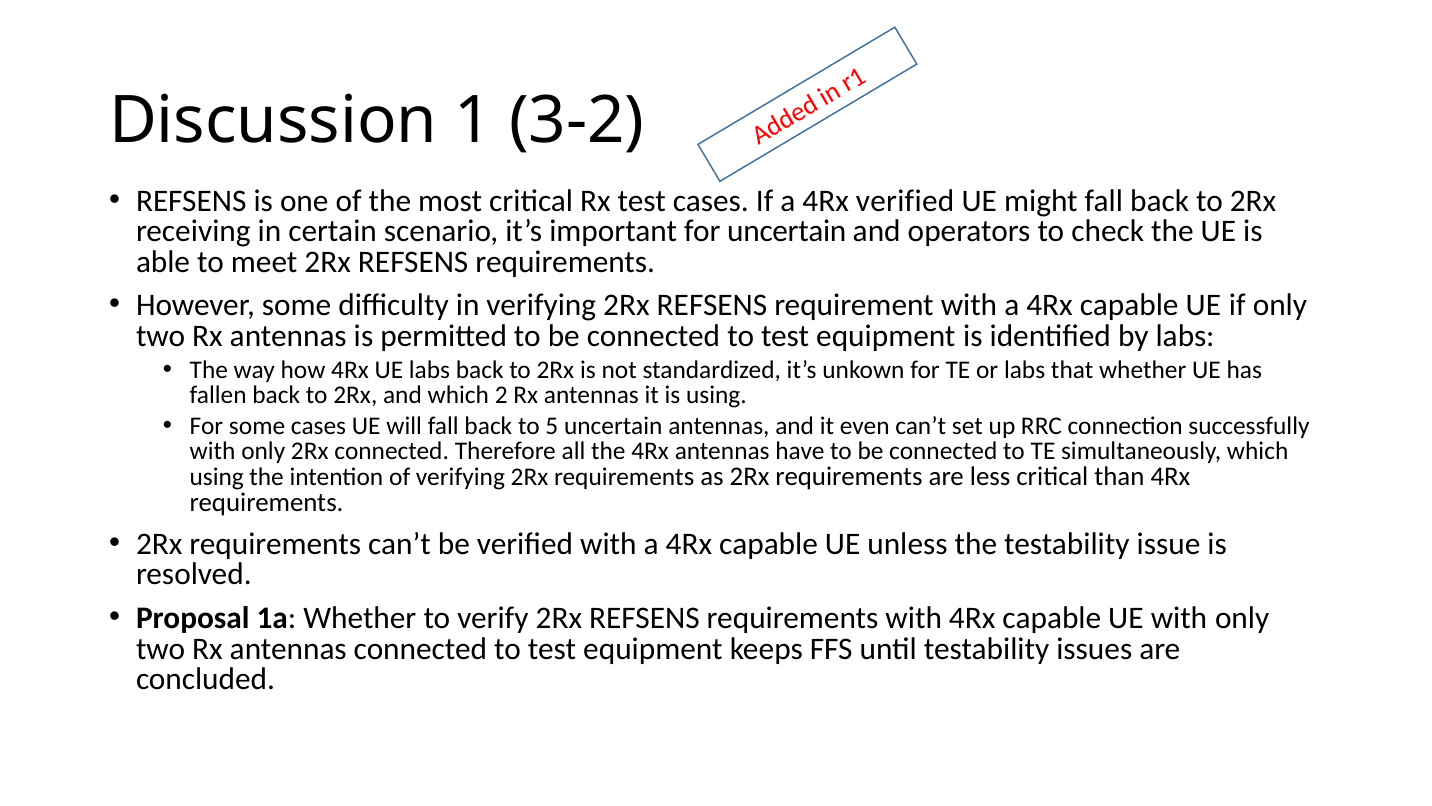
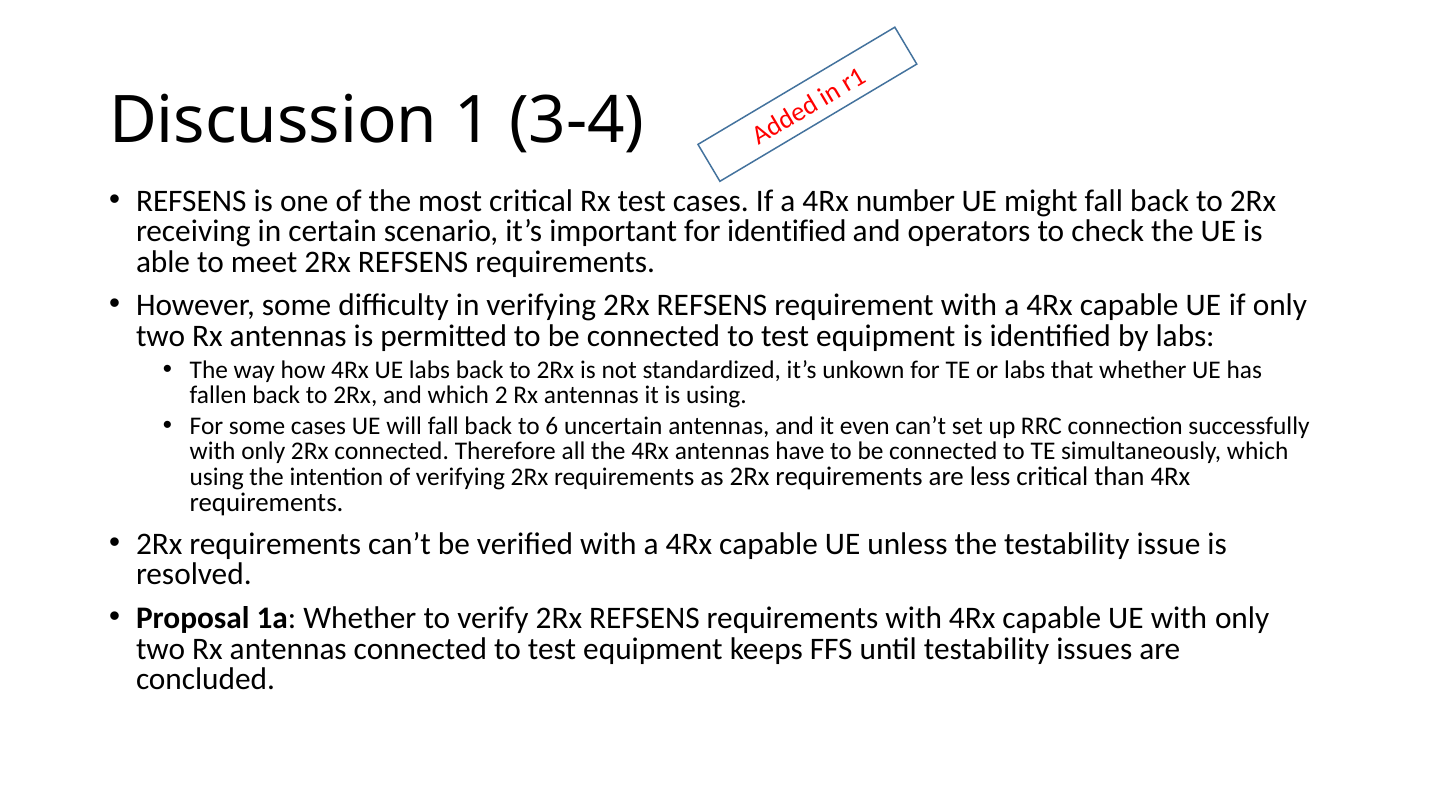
3-2: 3-2 -> 3-4
4Rx verified: verified -> number
for uncertain: uncertain -> identified
5: 5 -> 6
